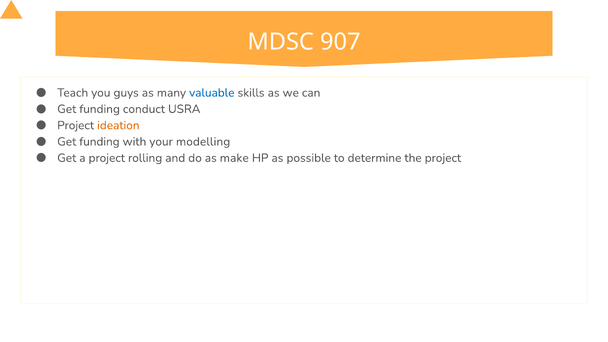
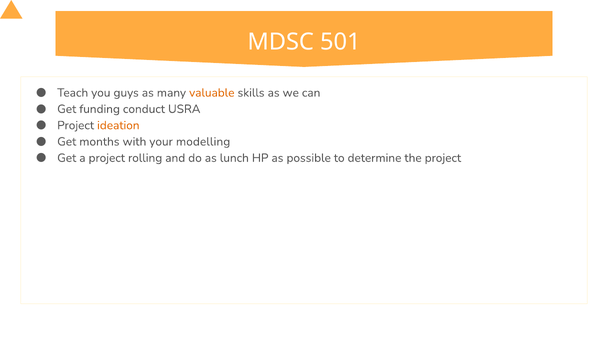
907: 907 -> 501
valuable colour: blue -> orange
funding at (99, 142): funding -> months
make: make -> lunch
